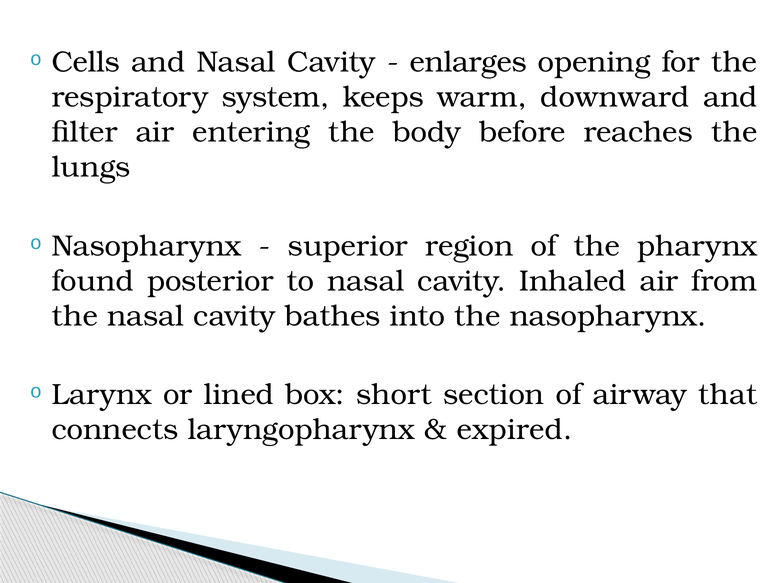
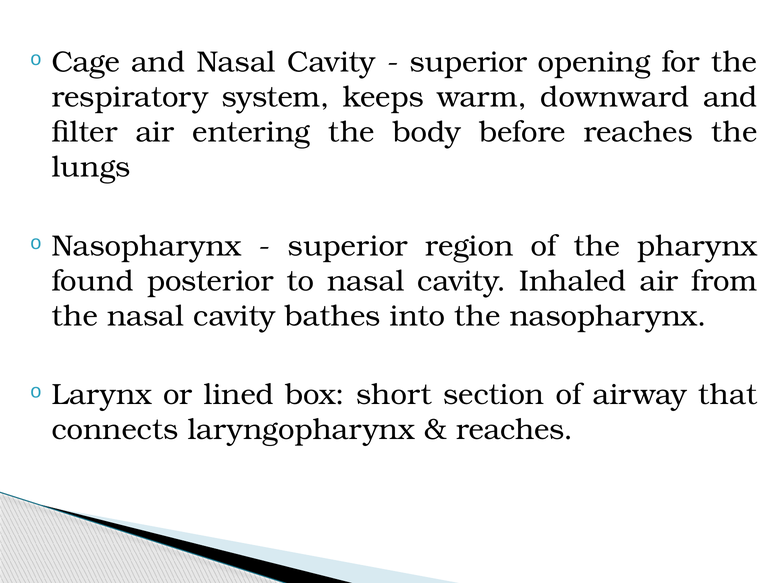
Cells: Cells -> Cage
enlarges at (468, 62): enlarges -> superior
expired at (514, 430): expired -> reaches
